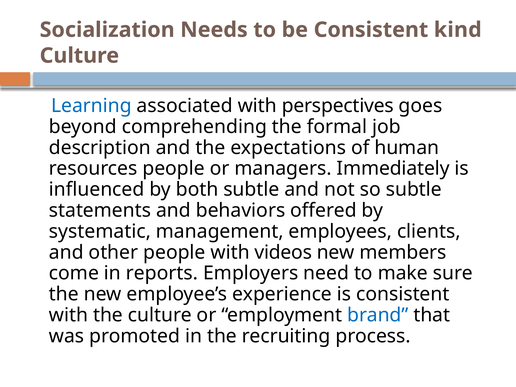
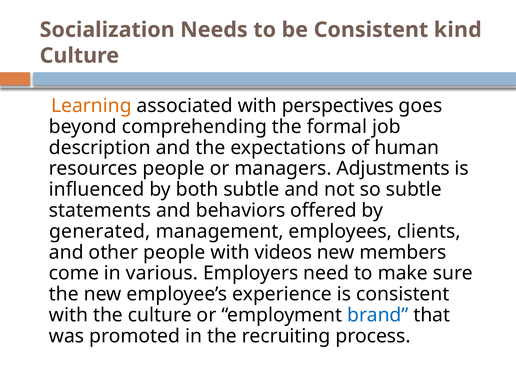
Learning colour: blue -> orange
Immediately: Immediately -> Adjustments
systematic: systematic -> generated
reports: reports -> various
